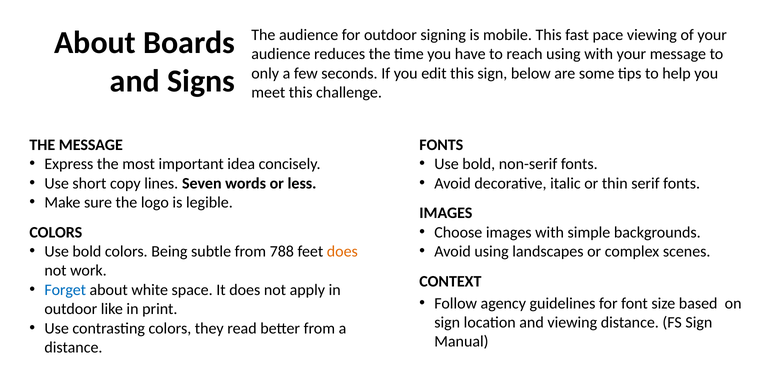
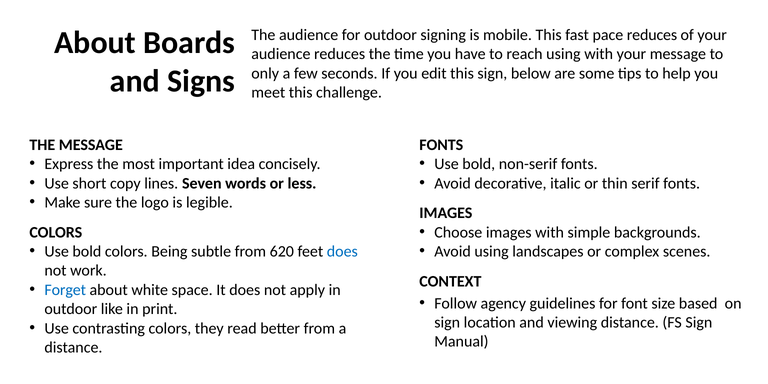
pace viewing: viewing -> reduces
788: 788 -> 620
does at (342, 252) colour: orange -> blue
